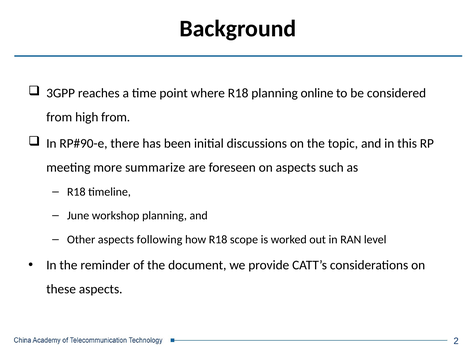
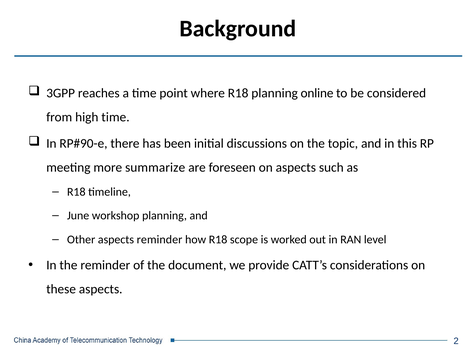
high from: from -> time
aspects following: following -> reminder
